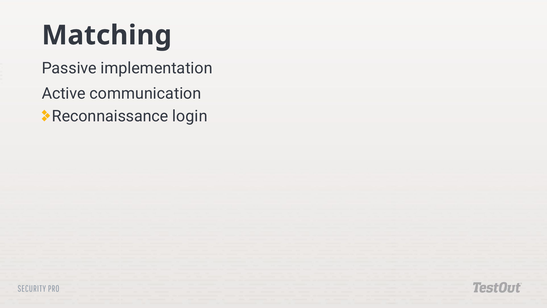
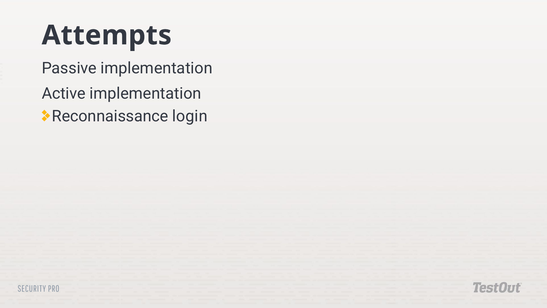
Matching: Matching -> Attempts
Active communication: communication -> implementation
